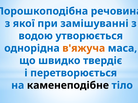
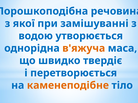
каменеподібне colour: black -> orange
